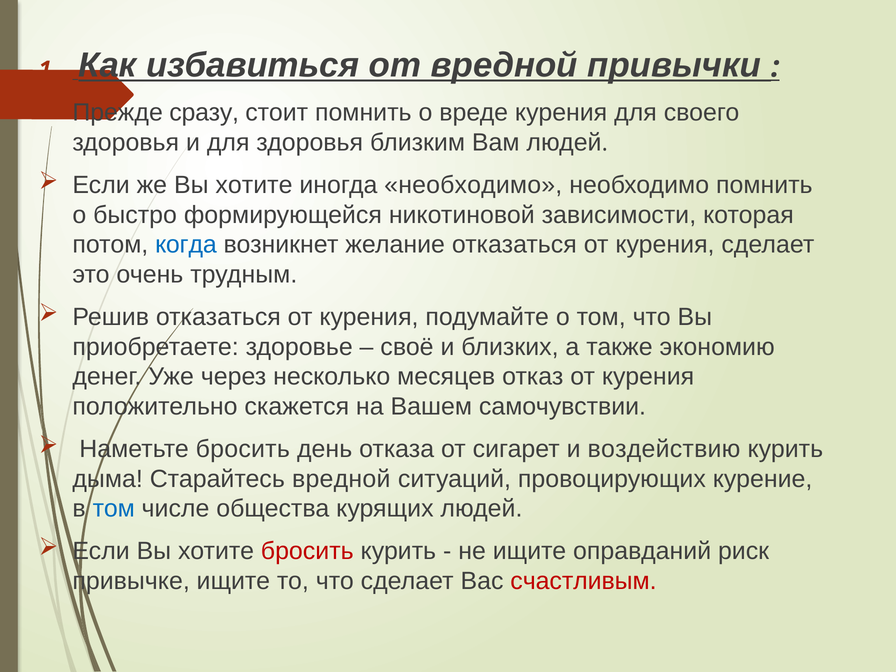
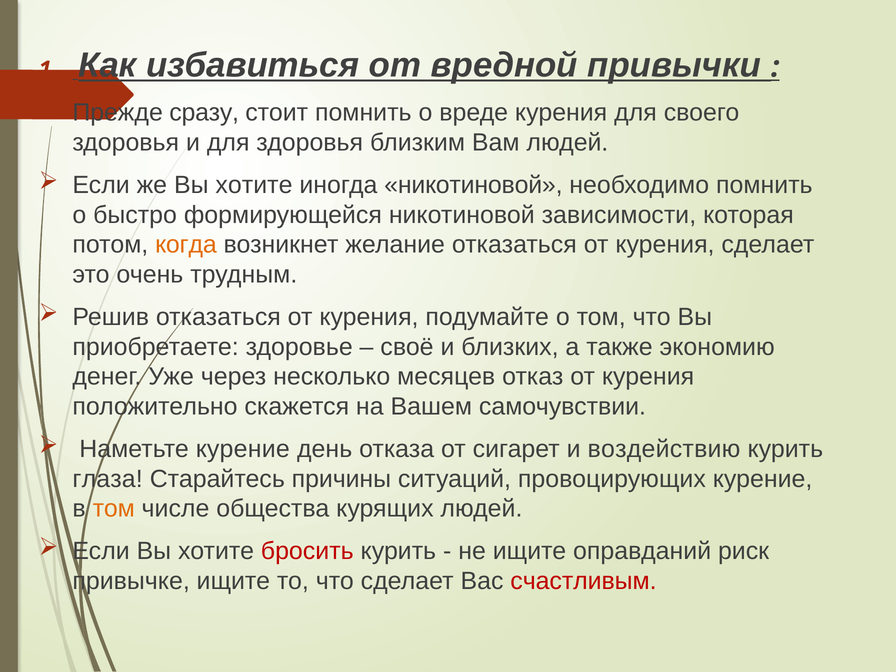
иногда необходимо: необходимо -> никотиновой
когда colour: blue -> orange
Наметьте бросить: бросить -> курение
дыма: дыма -> глаза
Старайтесь вредной: вредной -> причины
том at (114, 509) colour: blue -> orange
